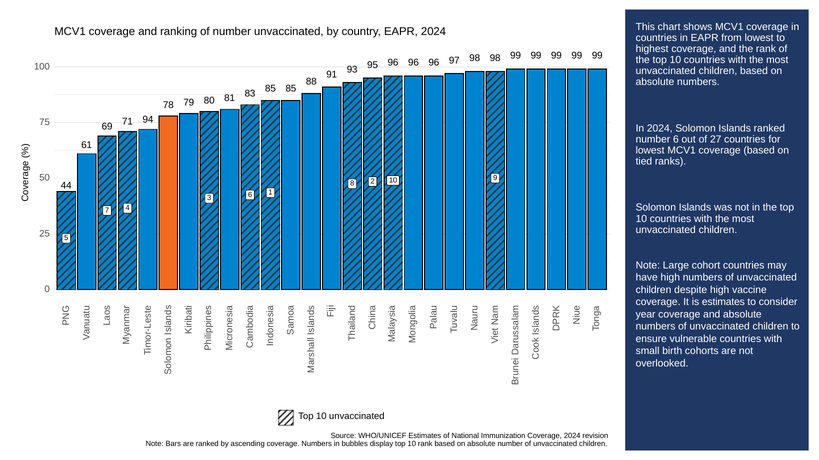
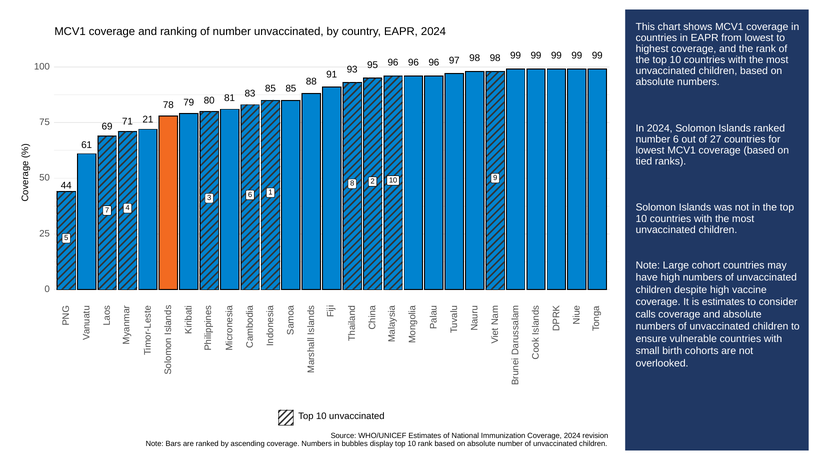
94: 94 -> 21
year: year -> calls
